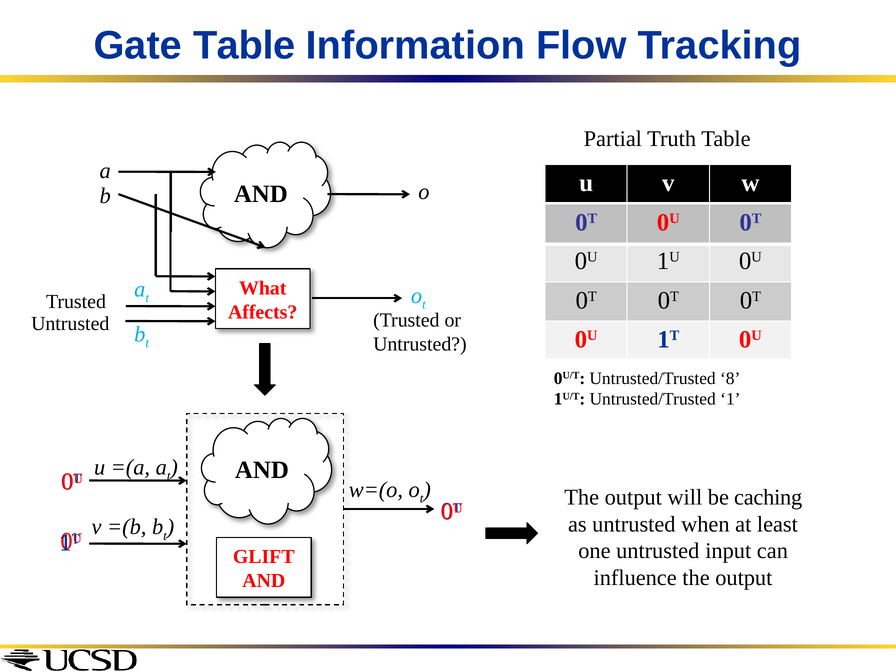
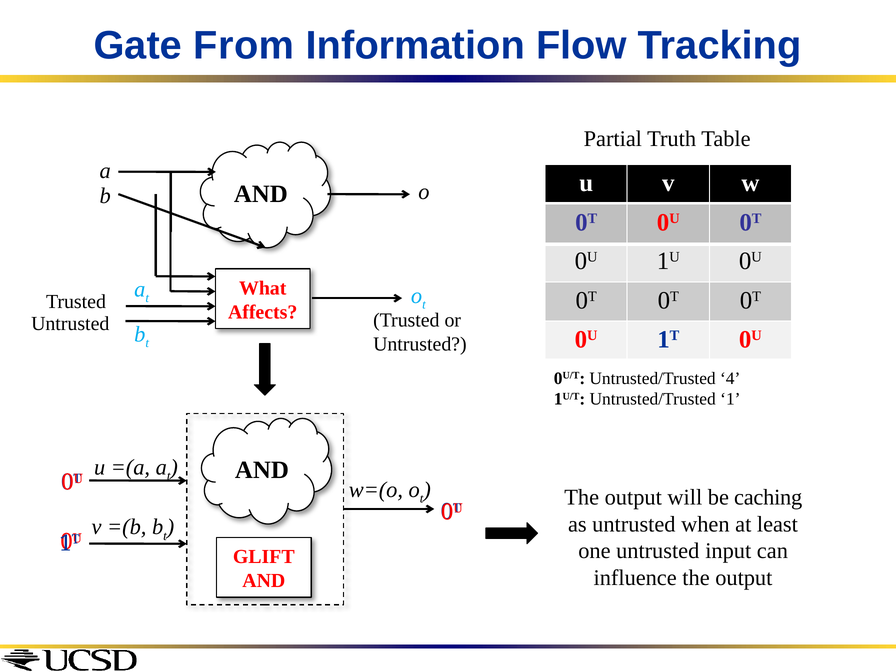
Gate Table: Table -> From
8: 8 -> 4
